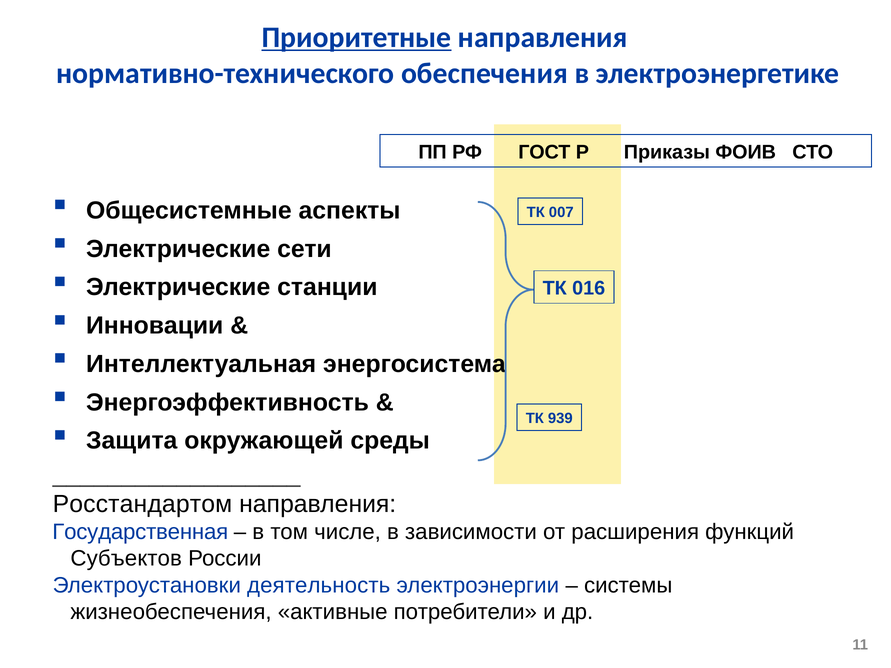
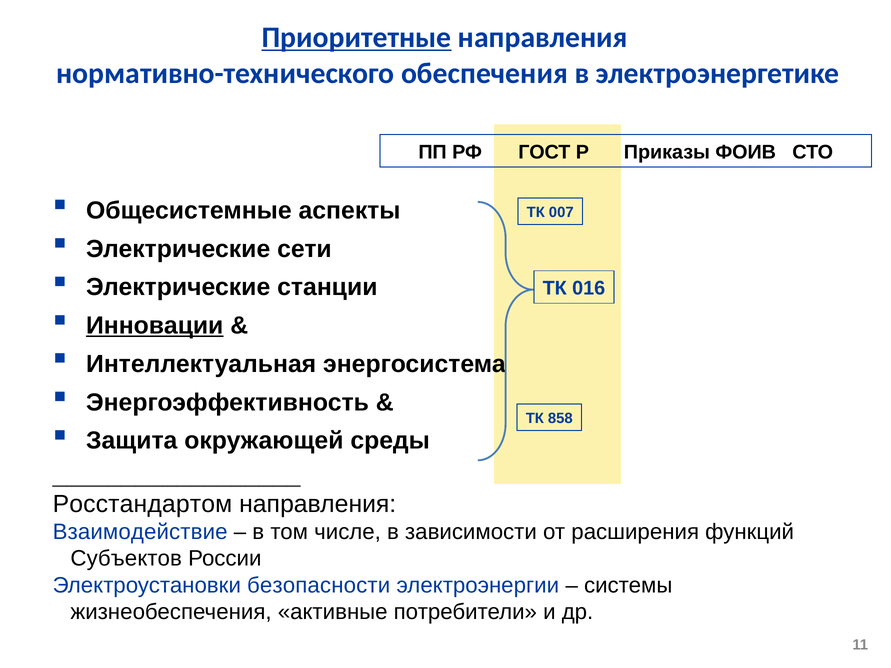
Инновации underline: none -> present
939: 939 -> 858
Государственная: Государственная -> Взаимодействие
деятельность: деятельность -> безопасности
